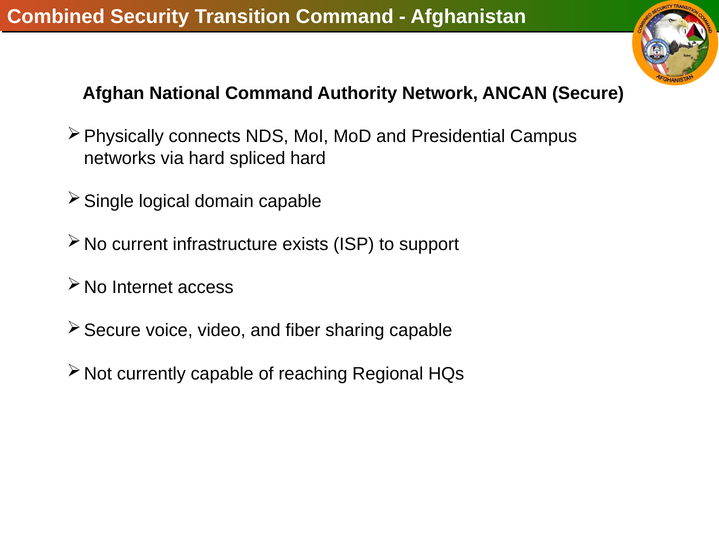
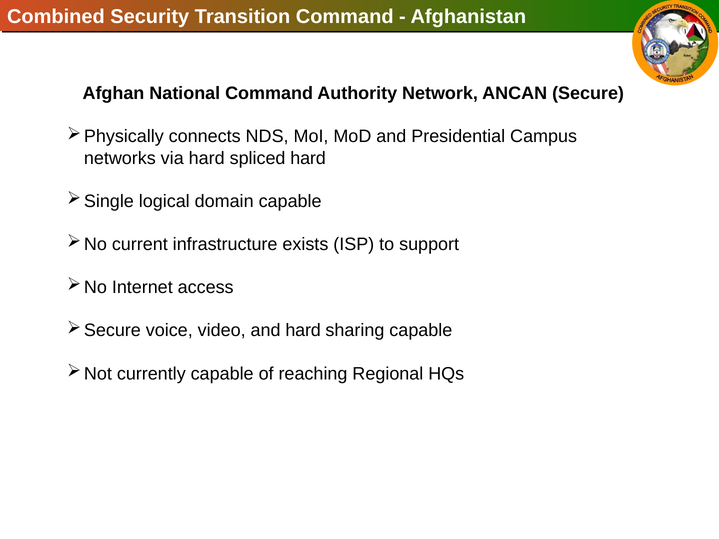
and fiber: fiber -> hard
